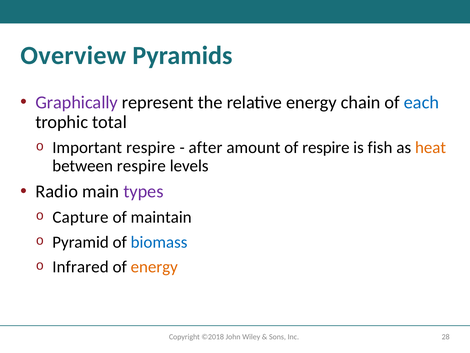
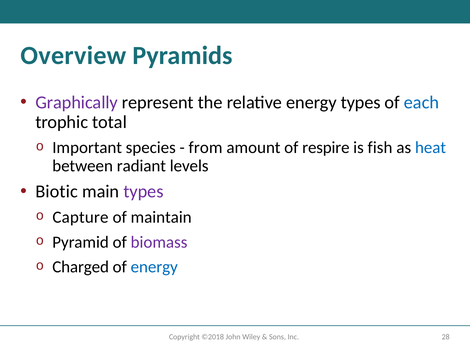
energy chain: chain -> types
Important respire: respire -> species
after: after -> from
heat colour: orange -> blue
between respire: respire -> radiant
Radio: Radio -> Biotic
biomass colour: blue -> purple
Infrared: Infrared -> Charged
energy at (154, 267) colour: orange -> blue
